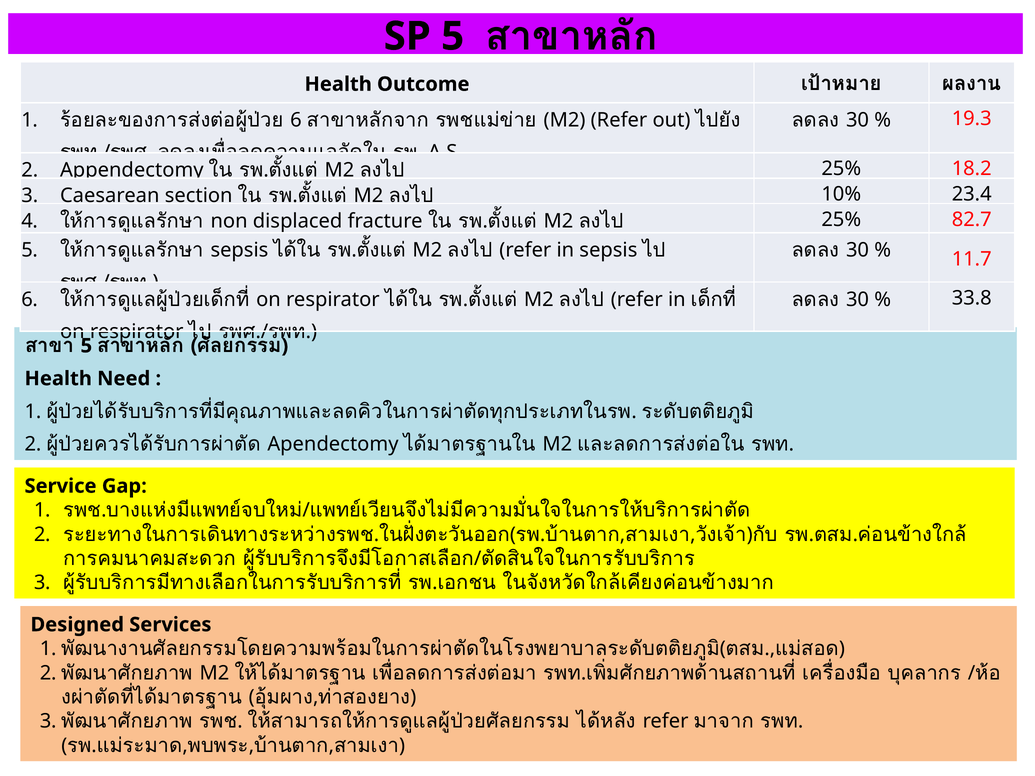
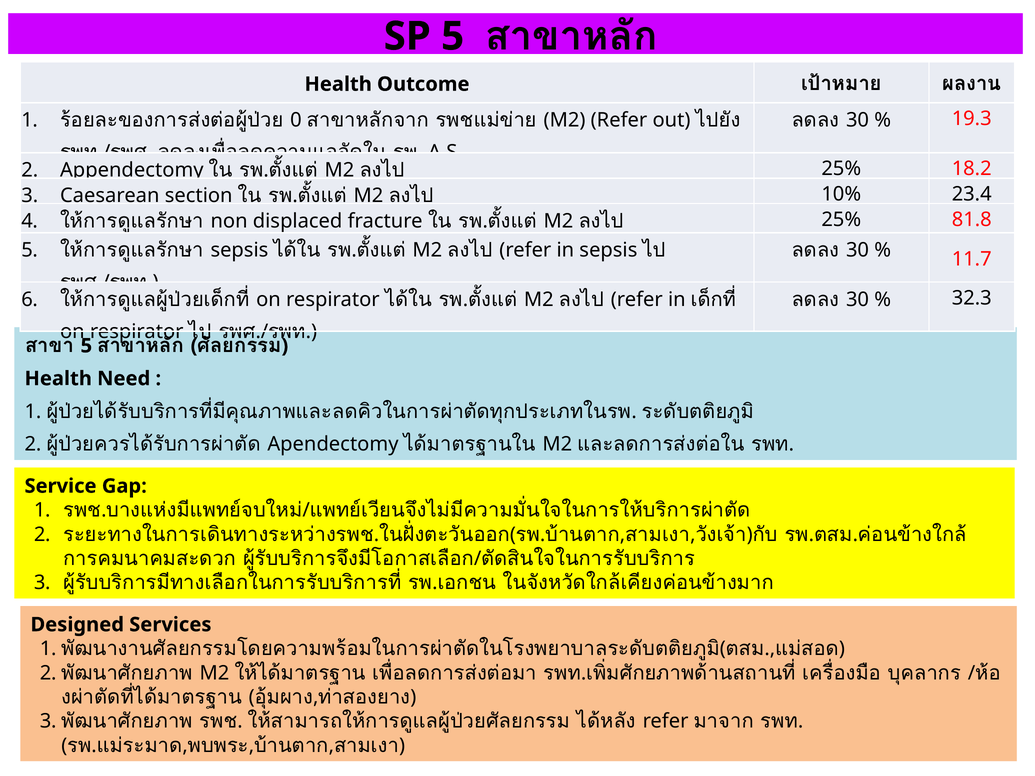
6 at (296, 120): 6 -> 0
82.7: 82.7 -> 81.8
33.8: 33.8 -> 32.3
